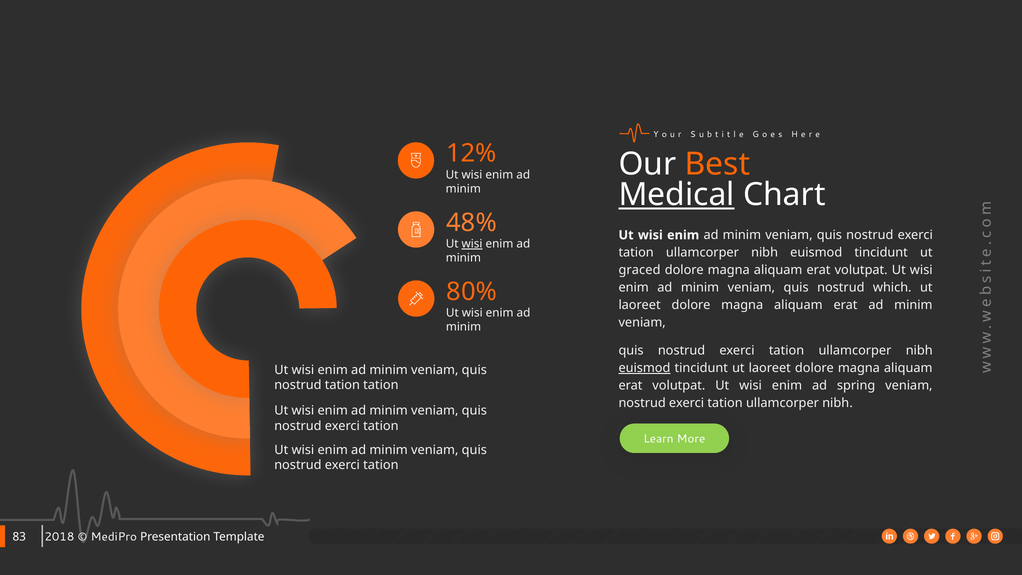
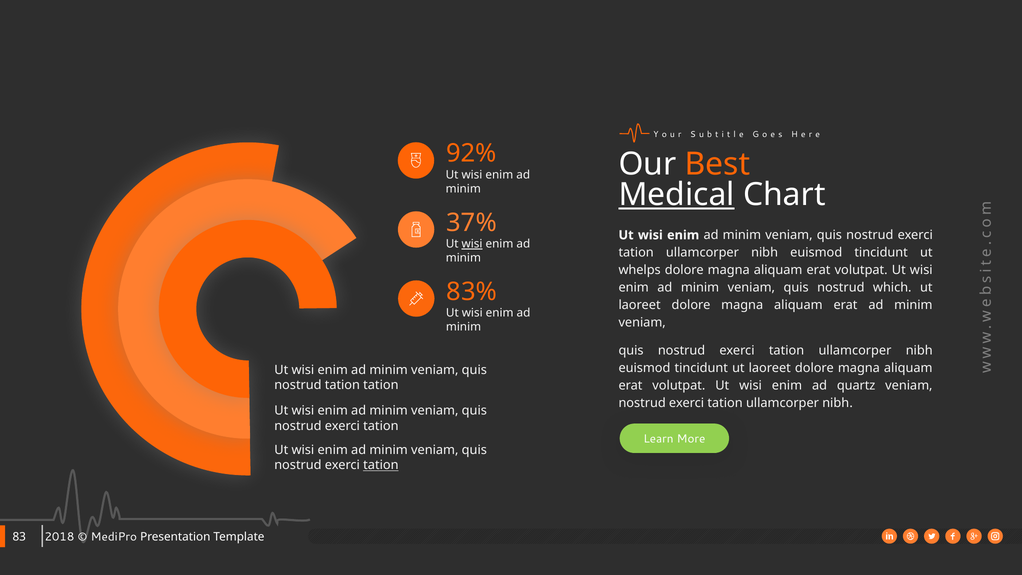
12%: 12% -> 92%
48%: 48% -> 37%
graced: graced -> whelps
80%: 80% -> 83%
euismod at (644, 368) underline: present -> none
spring: spring -> quartz
tation at (381, 465) underline: none -> present
